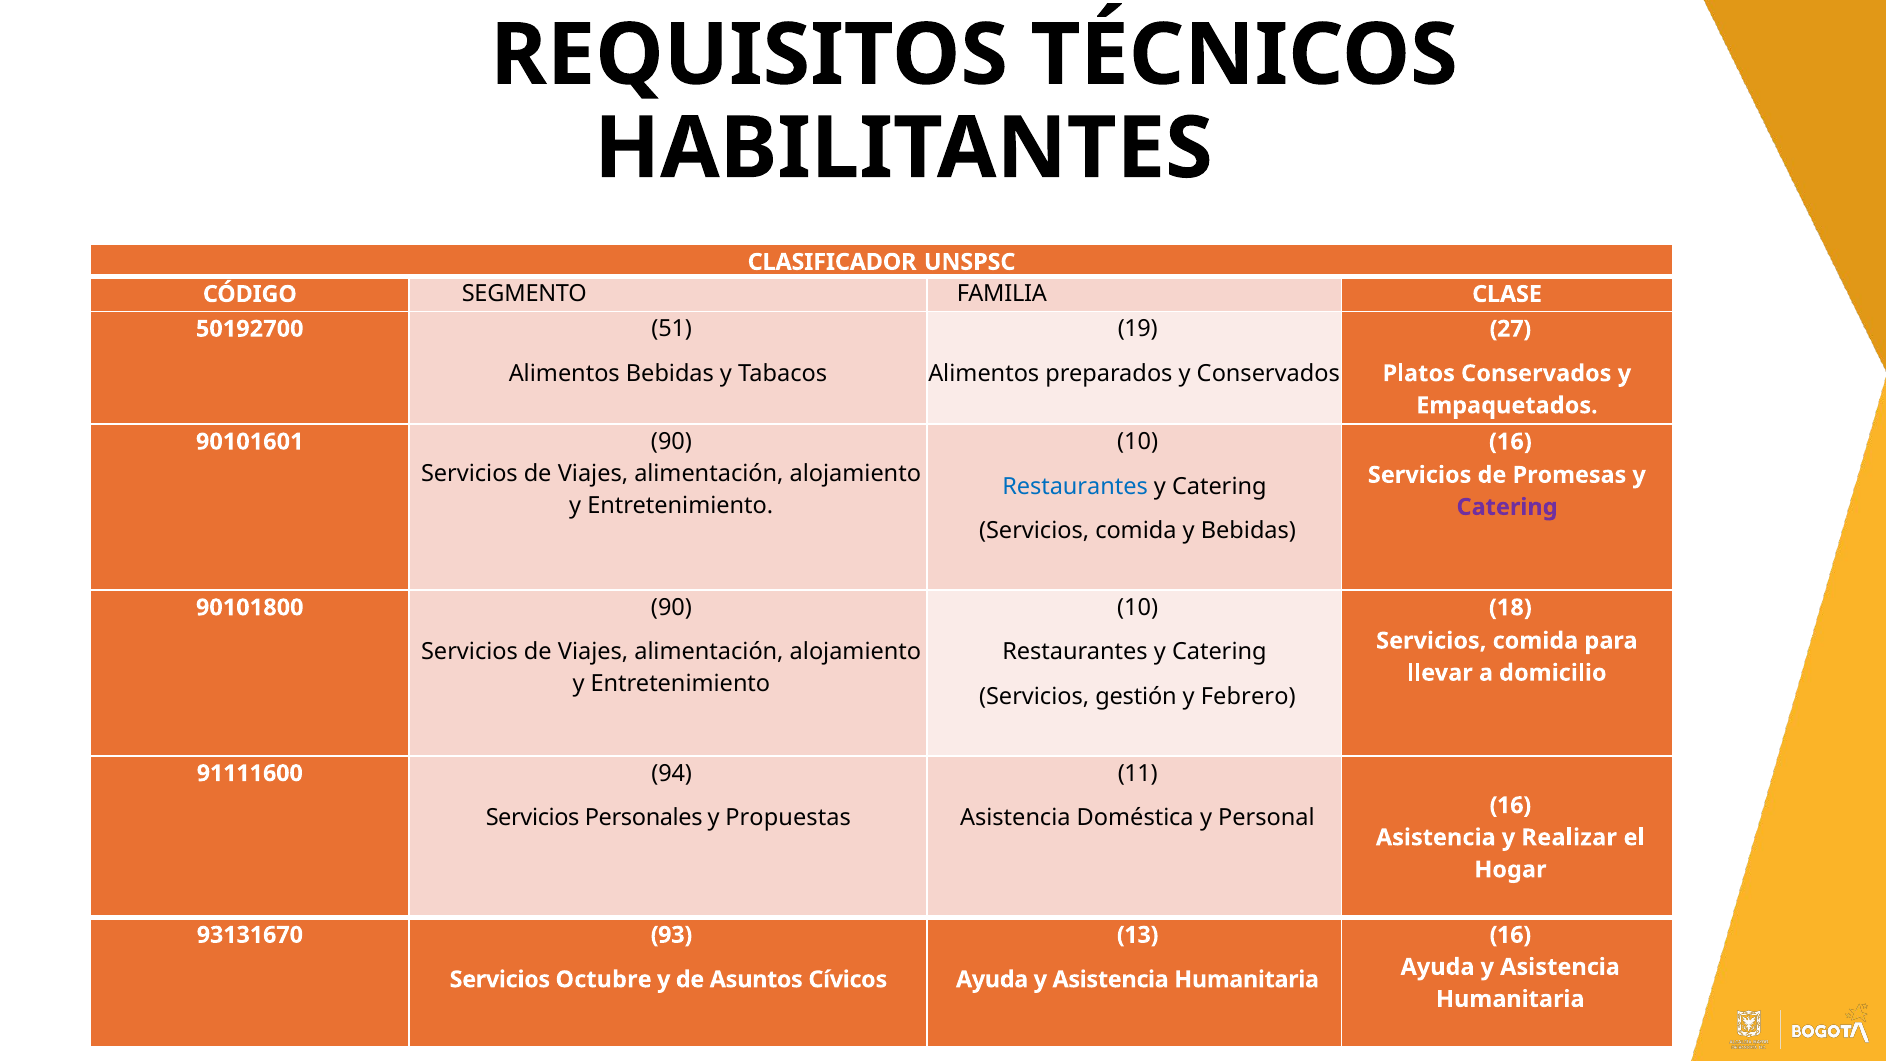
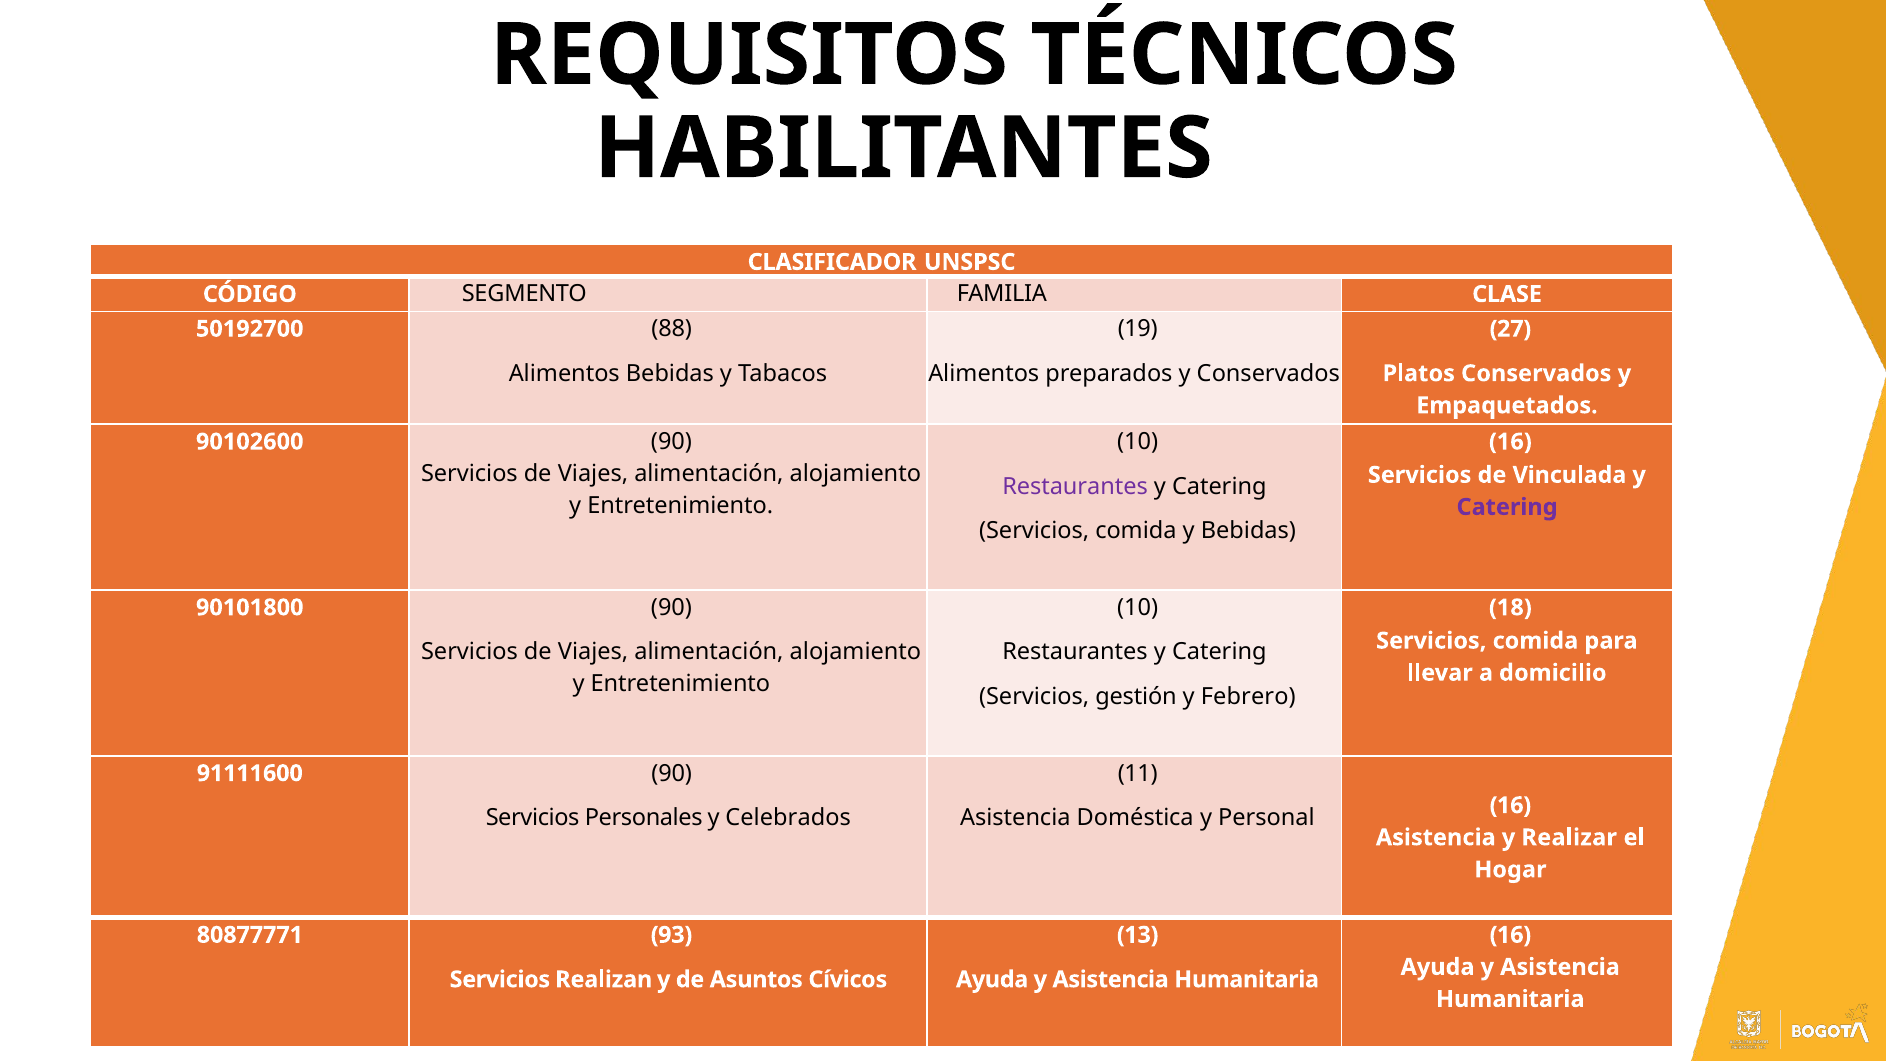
51: 51 -> 88
90101601: 90101601 -> 90102600
Promesas: Promesas -> Vinculada
Restaurantes at (1075, 486) colour: blue -> purple
91111600 94: 94 -> 90
Propuestas: Propuestas -> Celebrados
93131670: 93131670 -> 80877771
Octubre: Octubre -> Realizan
